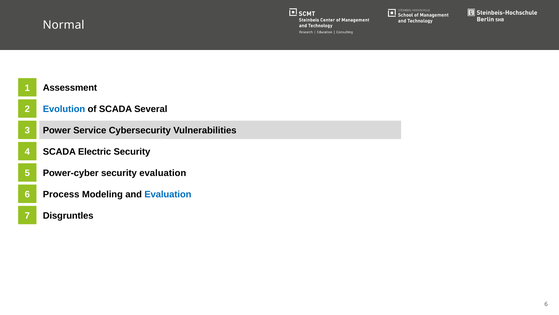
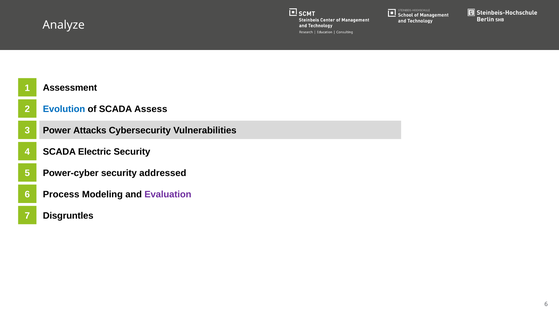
Normal: Normal -> Analyze
Several: Several -> Assess
Service: Service -> Attacks
security evaluation: evaluation -> addressed
Evaluation at (168, 194) colour: blue -> purple
